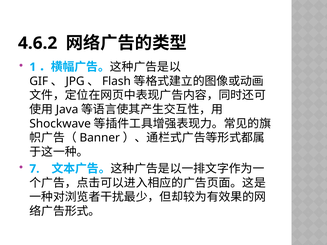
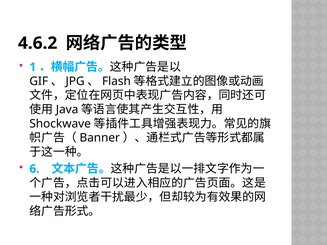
7: 7 -> 6
